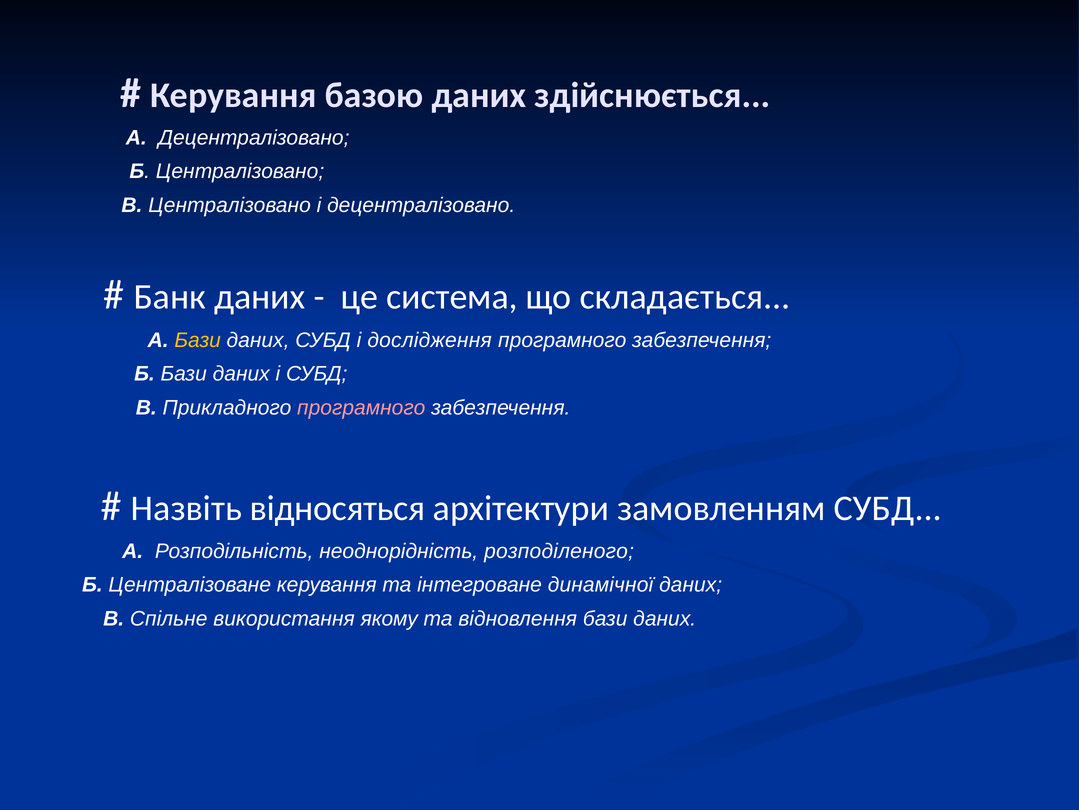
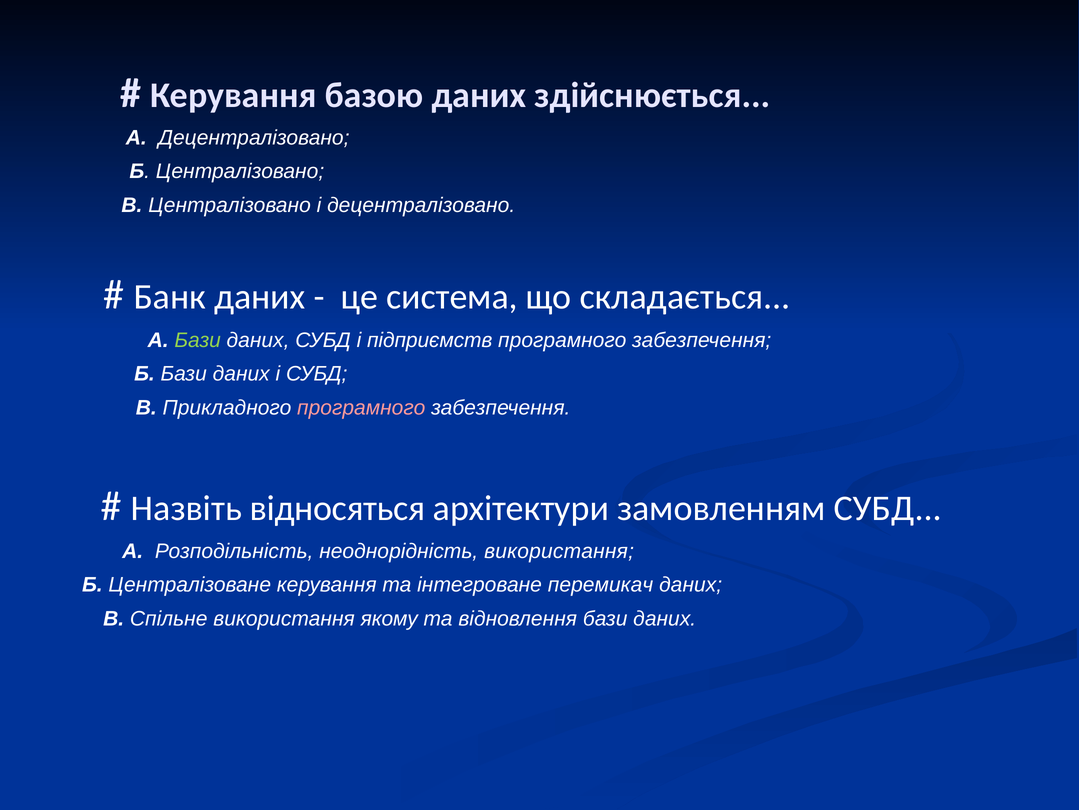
Бази at (198, 340) colour: yellow -> light green
дослідження: дослідження -> підприємств
неоднорідність розподіленого: розподіленого -> використання
динамічної: динамічної -> перемикач
